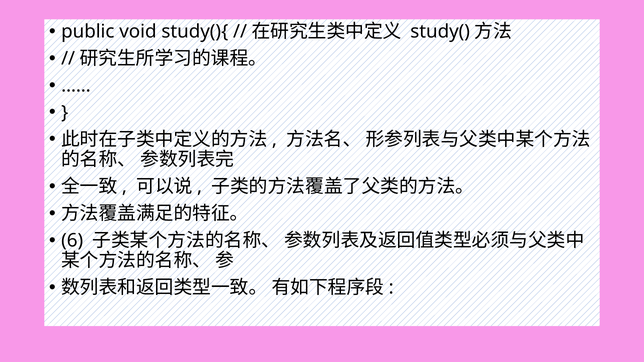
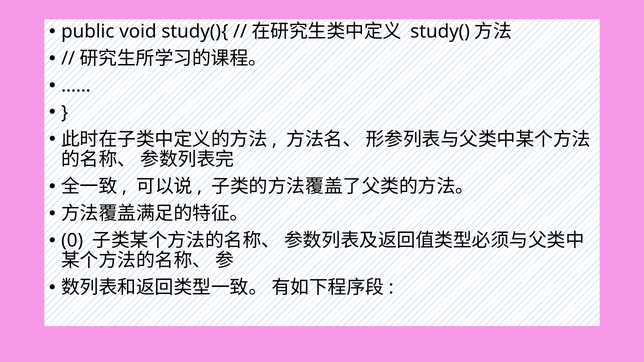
6: 6 -> 0
